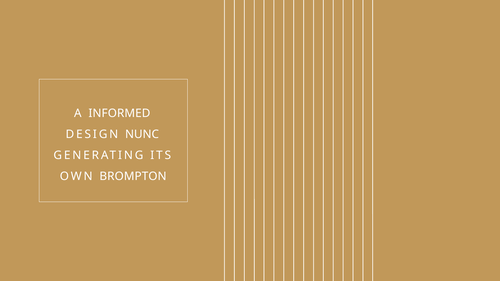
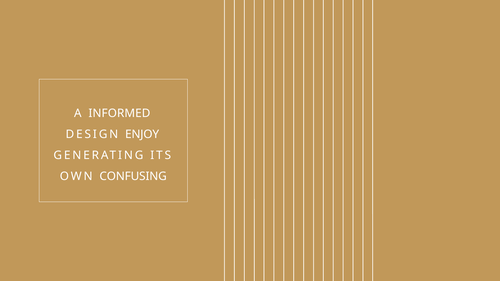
NUNC: NUNC -> ENJOY
BROMPTON: BROMPTON -> CONFUSING
